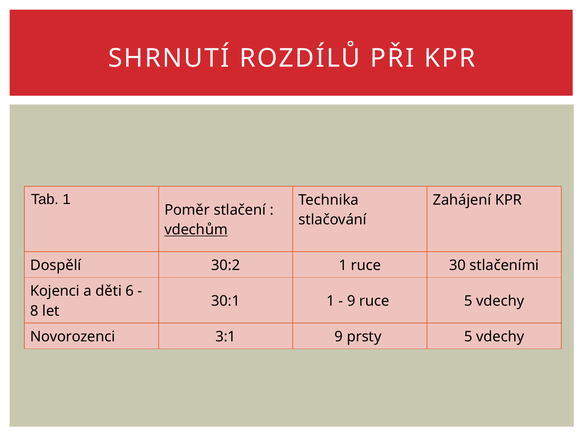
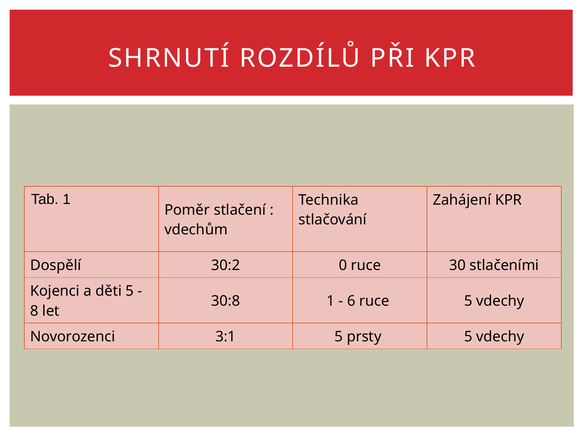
vdechům underline: present -> none
30:2 1: 1 -> 0
děti 6: 6 -> 5
30:1: 30:1 -> 30:8
9 at (351, 301): 9 -> 6
3:1 9: 9 -> 5
